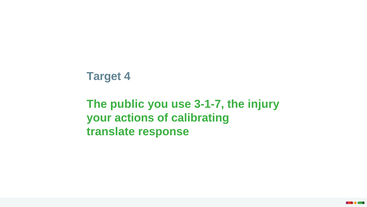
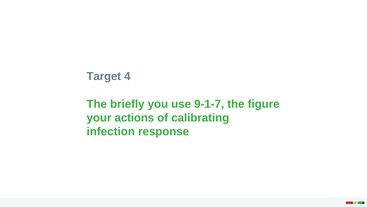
public: public -> briefly
3-1-7: 3-1-7 -> 9-1-7
injury: injury -> figure
translate: translate -> infection
